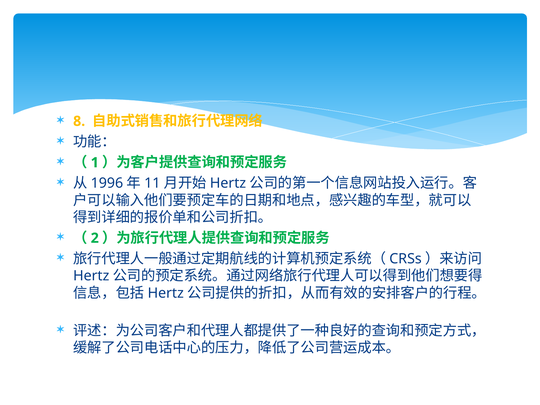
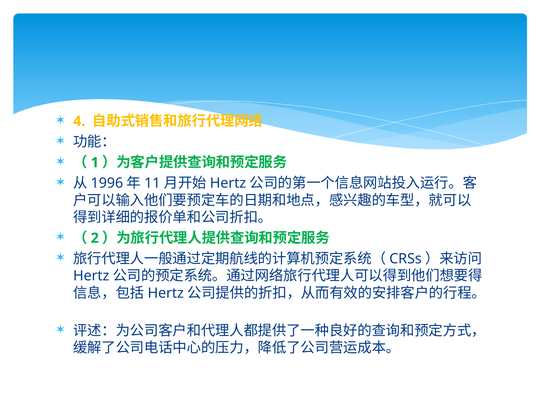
8: 8 -> 4
